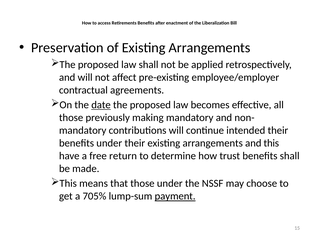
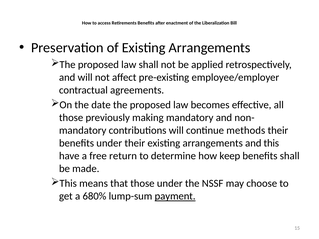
date underline: present -> none
intended: intended -> methods
trust: trust -> keep
705%: 705% -> 680%
